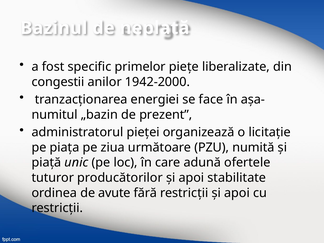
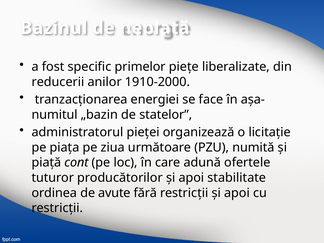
congestii: congestii -> reducerii
1942-2000: 1942-2000 -> 1910-2000
prezent: prezent -> statelor
unic: unic -> cont
